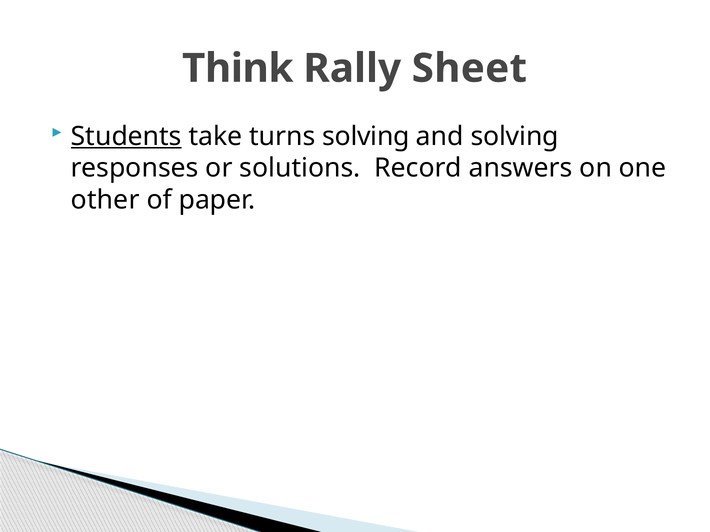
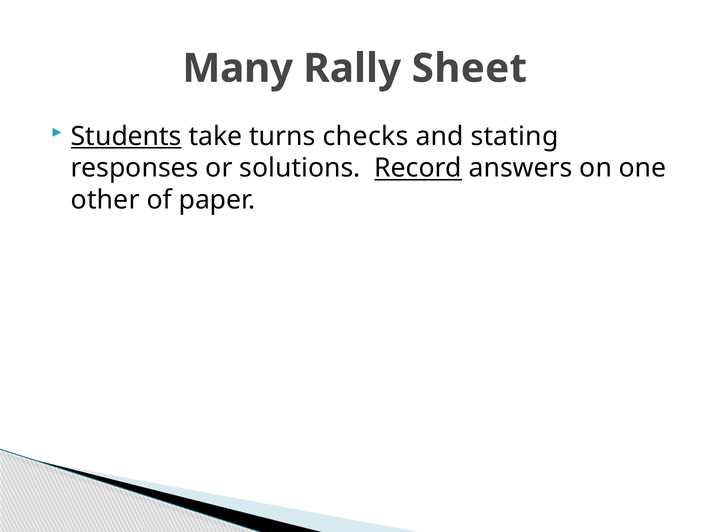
Think: Think -> Many
turns solving: solving -> checks
and solving: solving -> stating
Record underline: none -> present
